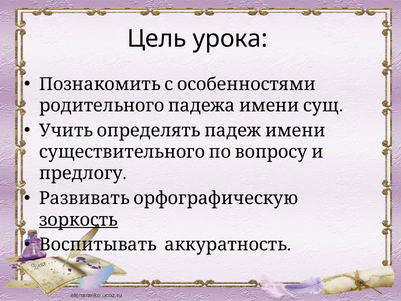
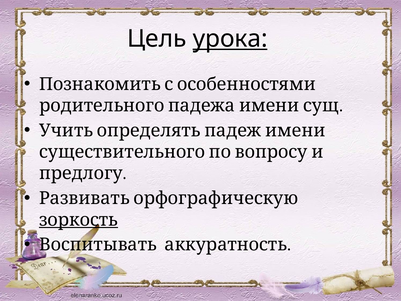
урока underline: none -> present
